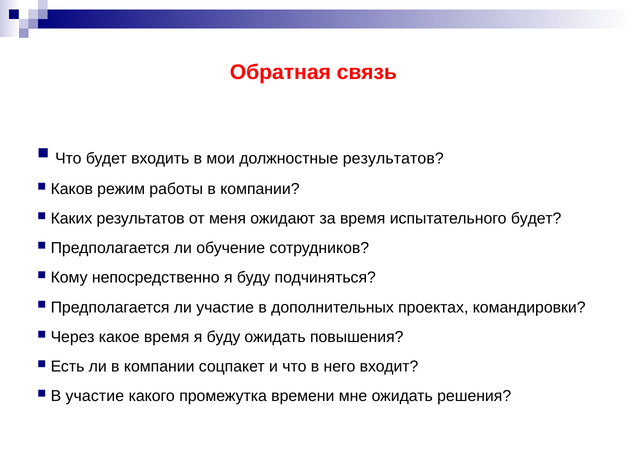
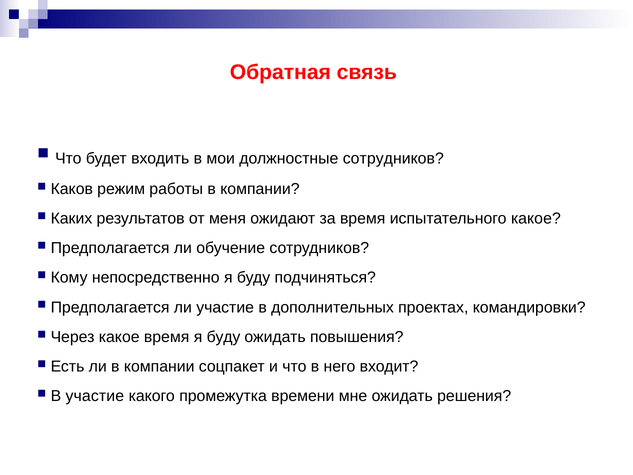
должностные результатов: результатов -> сотрудников
испытательного будет: будет -> какое
